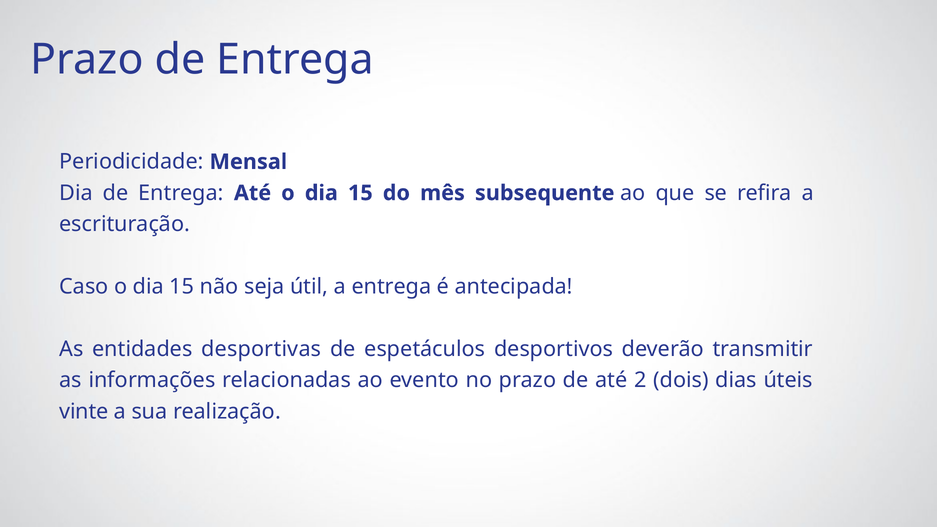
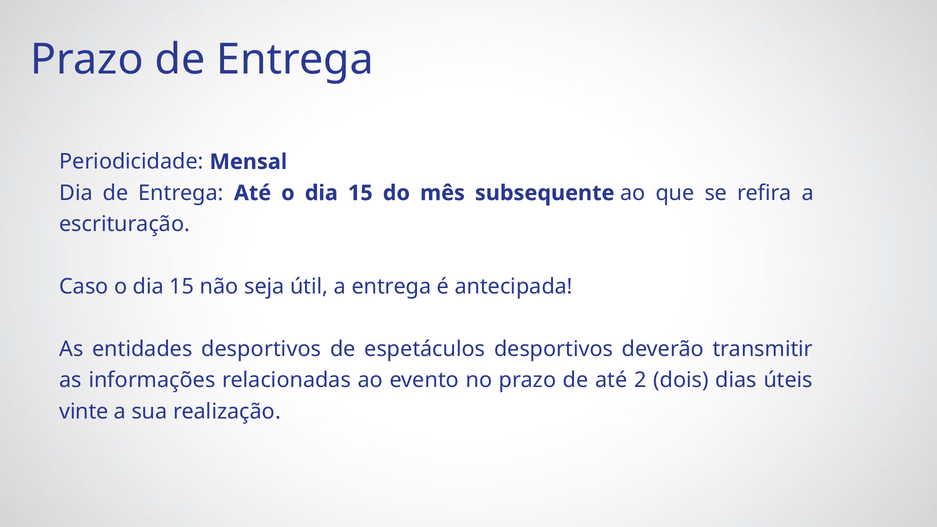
entidades desportivas: desportivas -> desportivos
